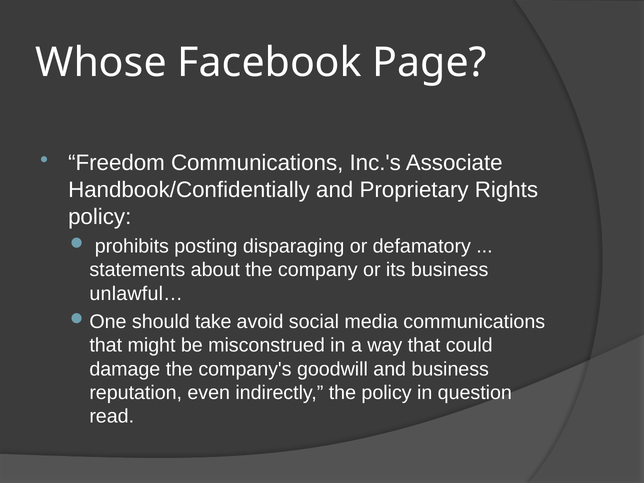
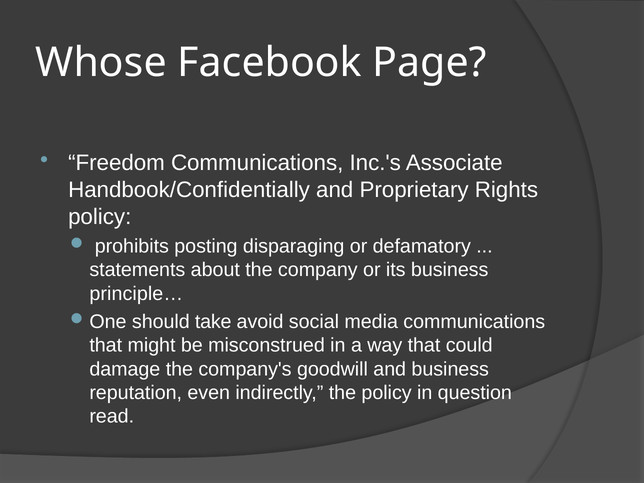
unlawful…: unlawful… -> principle…
